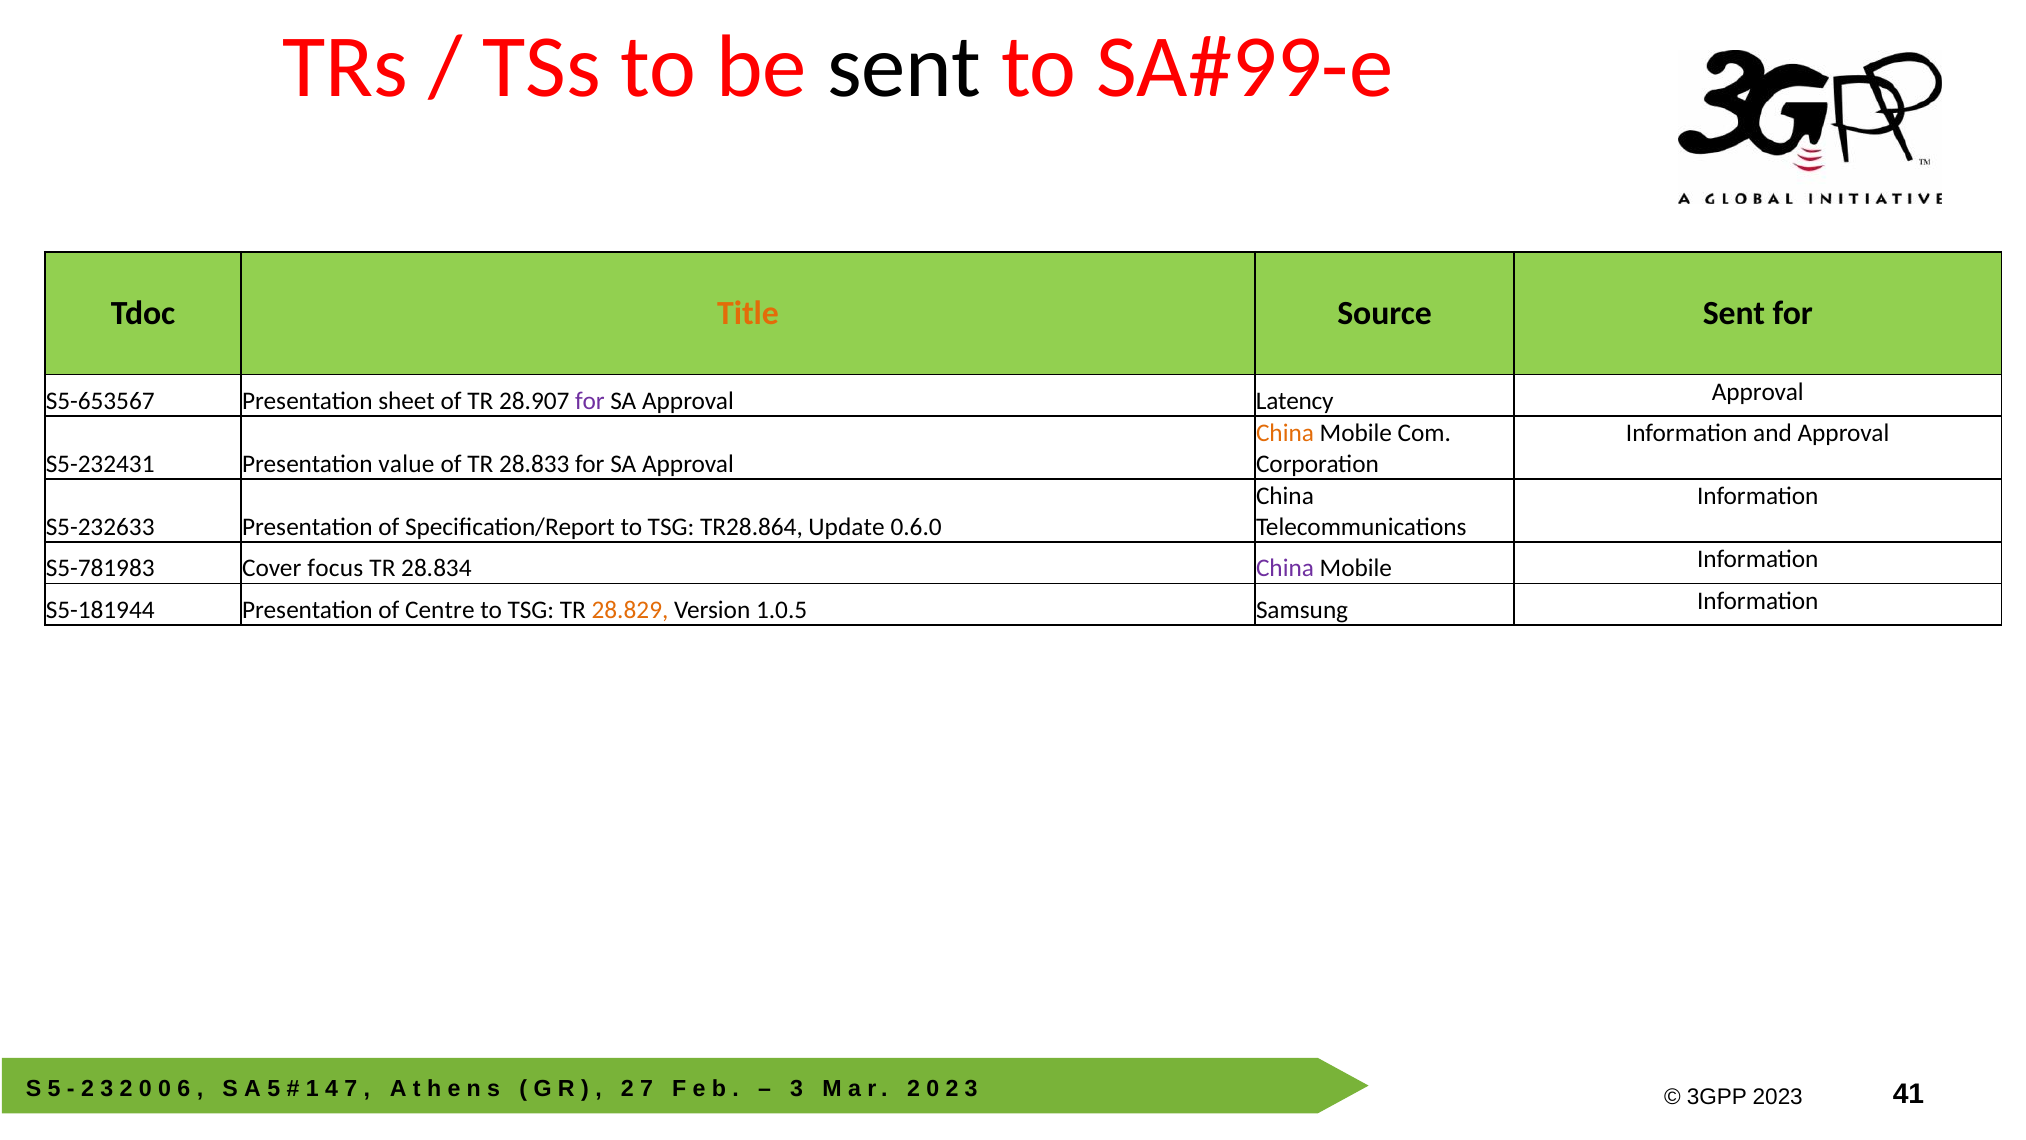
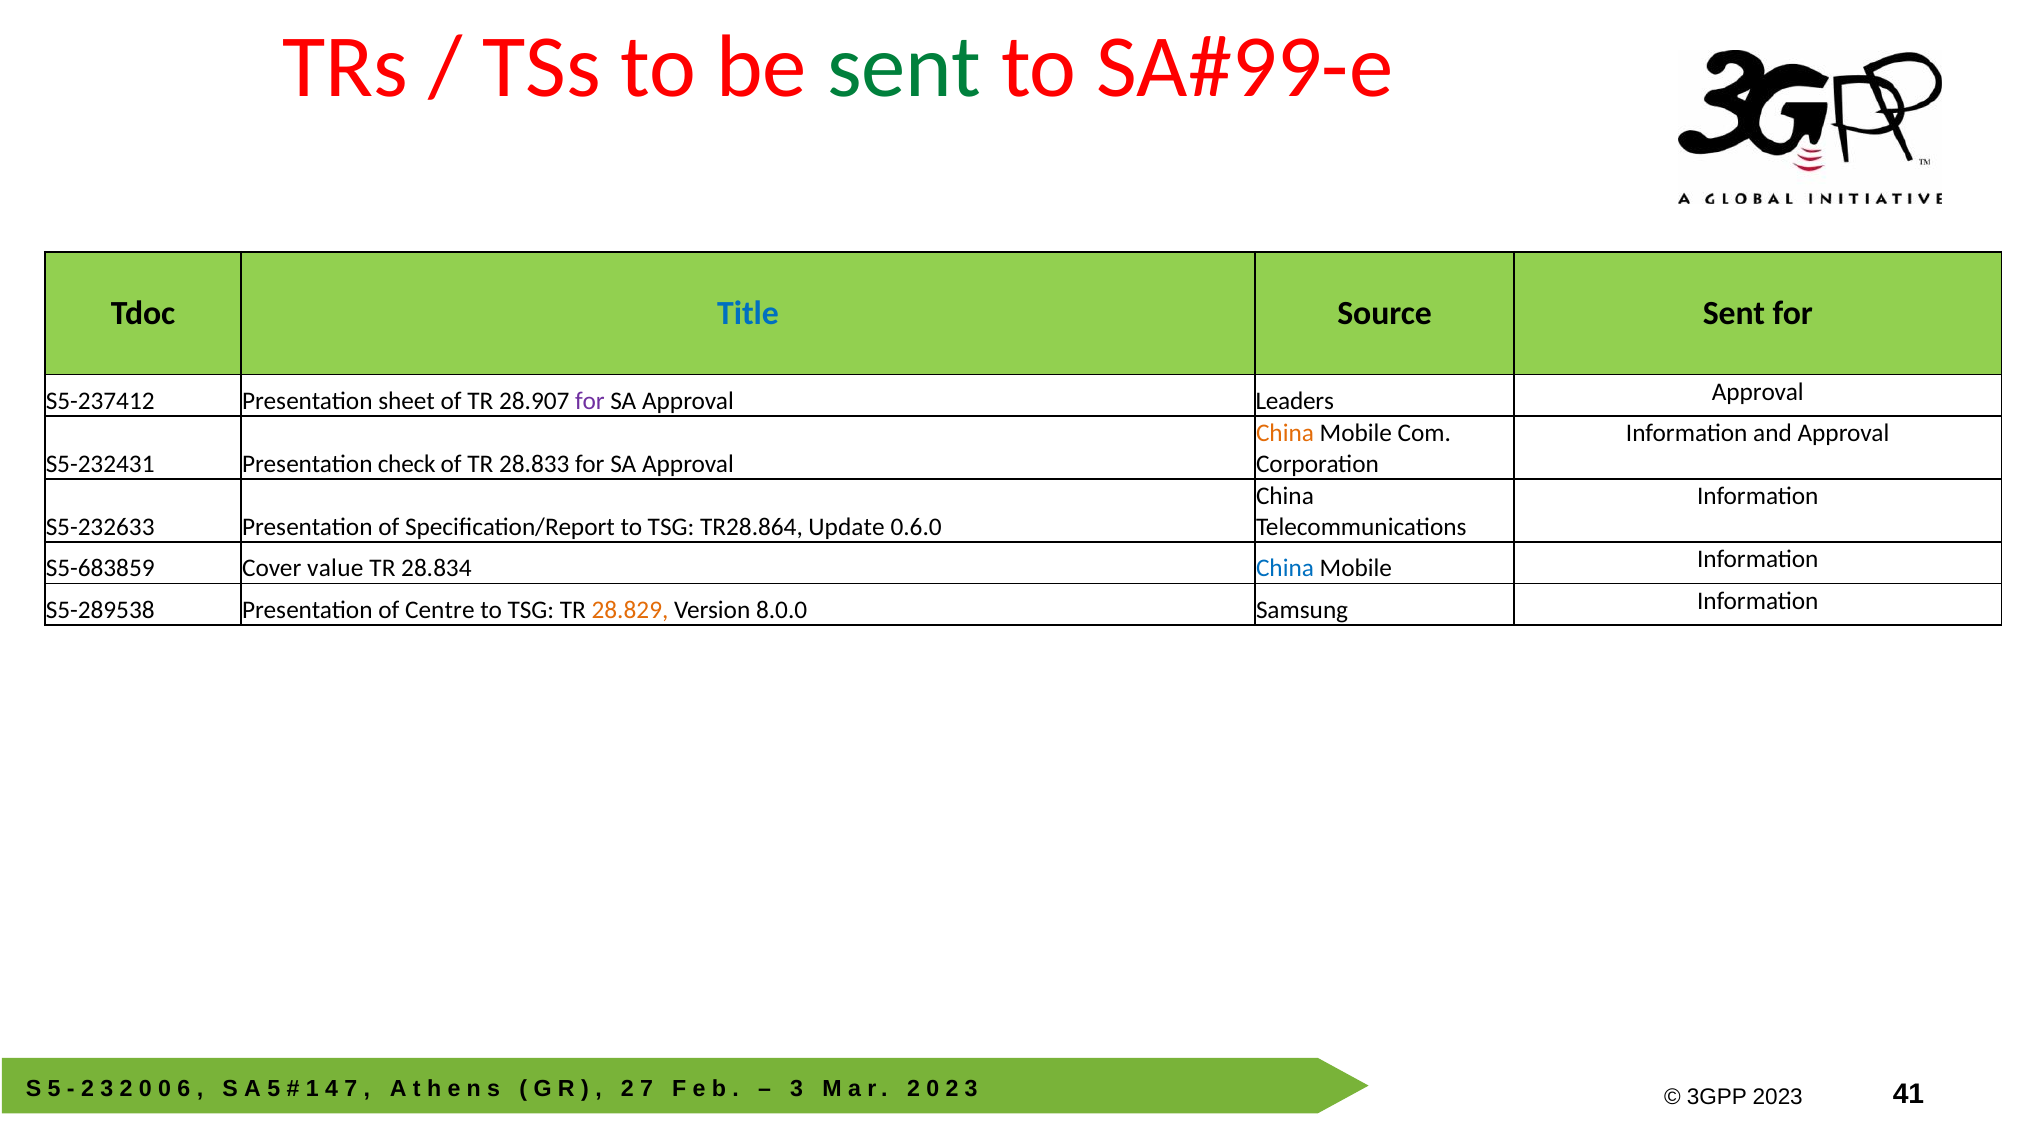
sent at (904, 67) colour: black -> green
Title colour: orange -> blue
S5-653567: S5-653567 -> S5-237412
Latency: Latency -> Leaders
value: value -> check
S5-781983: S5-781983 -> S5-683859
focus: focus -> value
China at (1285, 568) colour: purple -> blue
S5-181944: S5-181944 -> S5-289538
1.0.5: 1.0.5 -> 8.0.0
